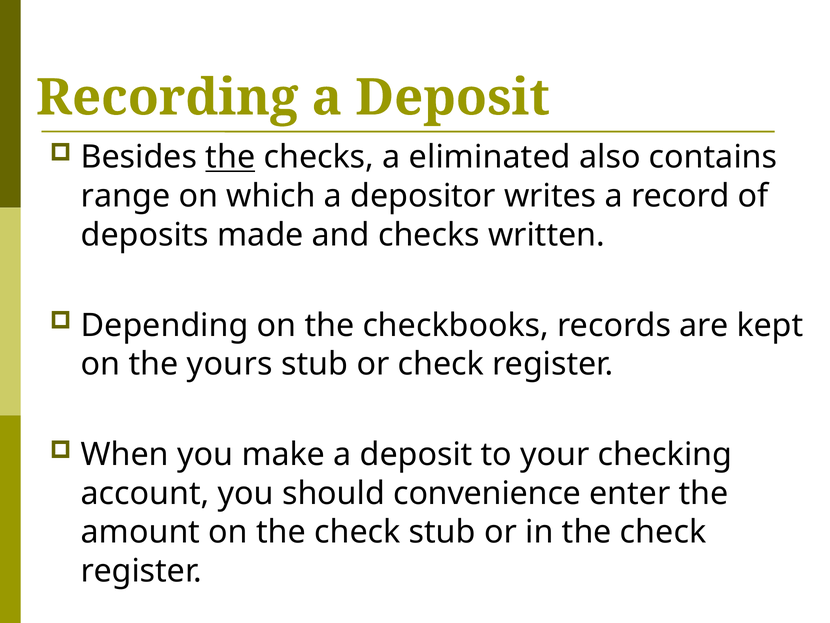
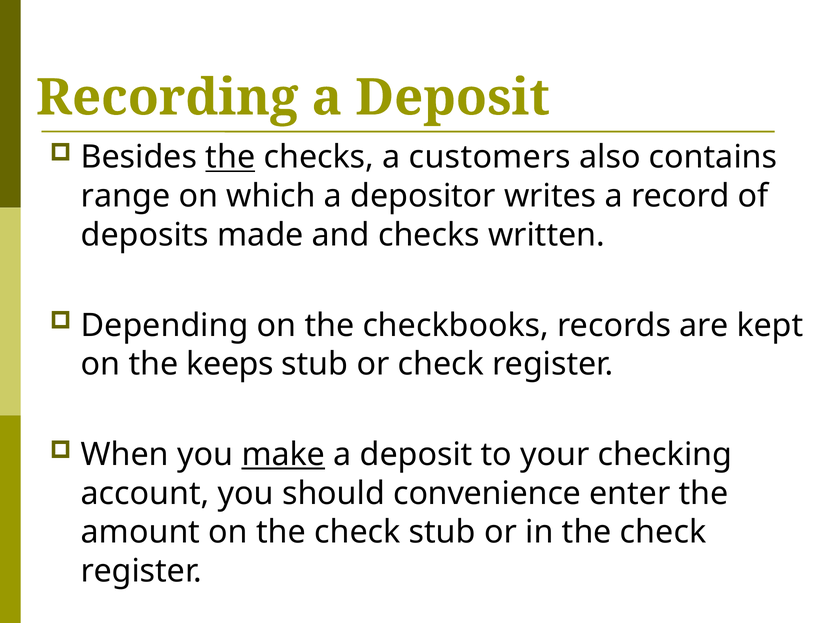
eliminated: eliminated -> customers
yours: yours -> keeps
make underline: none -> present
